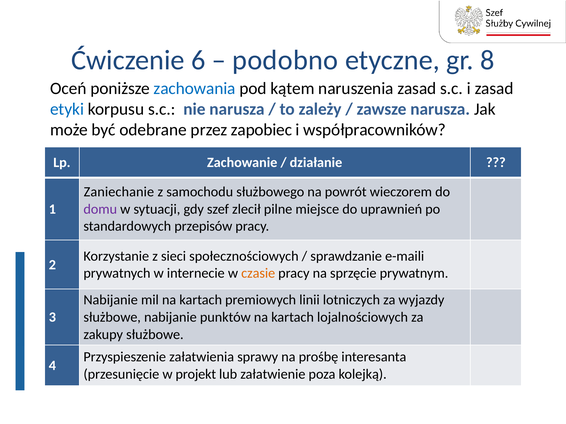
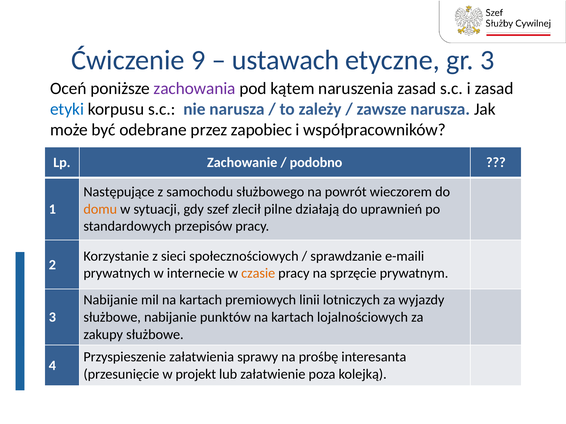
6: 6 -> 9
podobno: podobno -> ustawach
gr 8: 8 -> 3
zachowania colour: blue -> purple
działanie: działanie -> podobno
Zaniechanie: Zaniechanie -> Następujące
domu colour: purple -> orange
miejsce: miejsce -> działają
